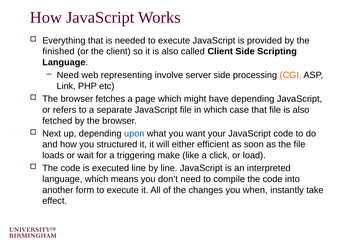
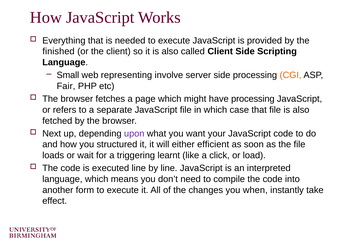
Need at (68, 75): Need -> Small
Link: Link -> Fair
have depending: depending -> processing
upon colour: blue -> purple
make: make -> learnt
